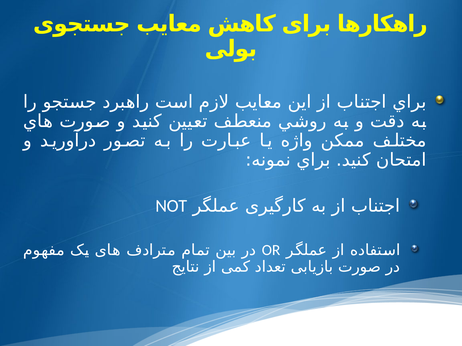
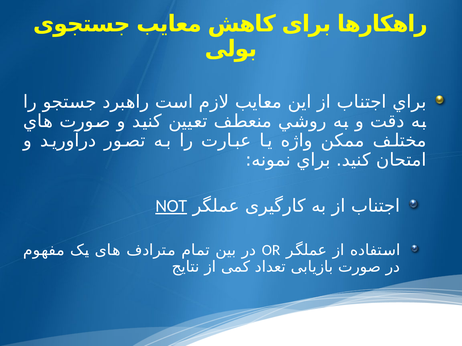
NOT underline: none -> present
